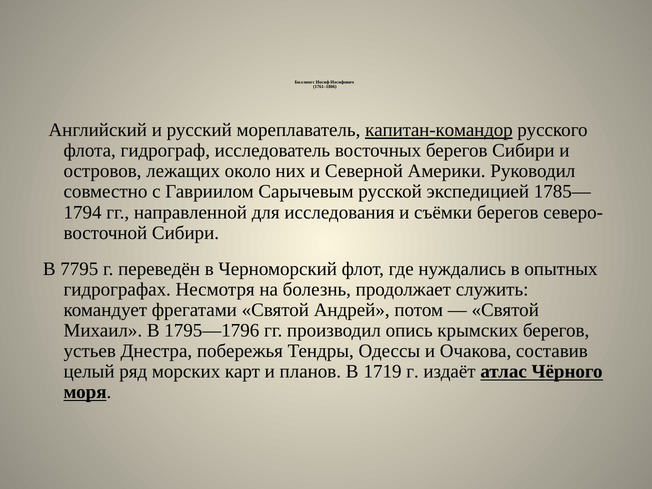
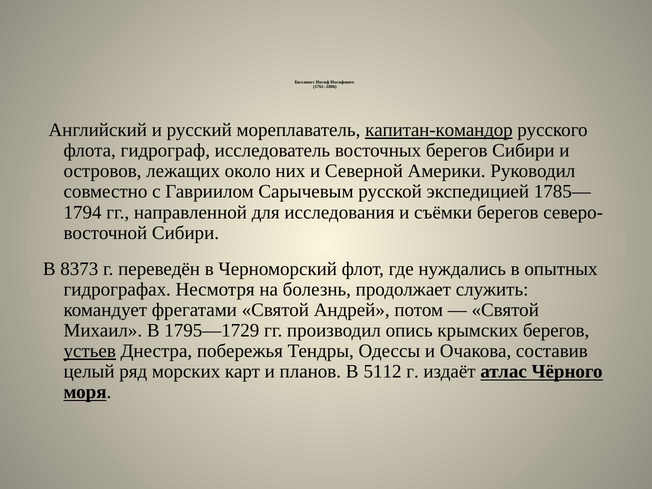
7795: 7795 -> 8373
1795—1796: 1795—1796 -> 1795—1729
устьев underline: none -> present
1719: 1719 -> 5112
